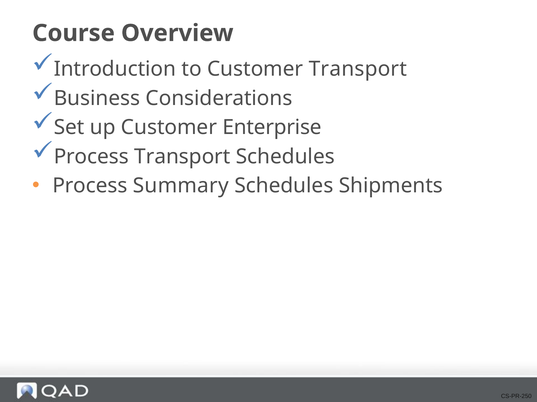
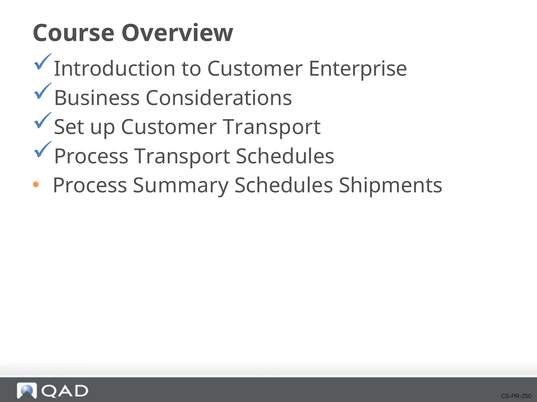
Customer Transport: Transport -> Enterprise
Customer Enterprise: Enterprise -> Transport
